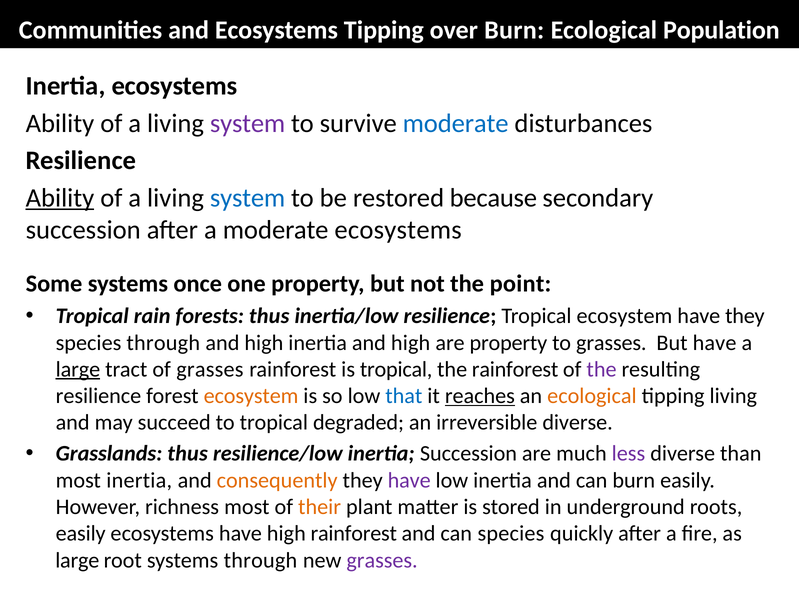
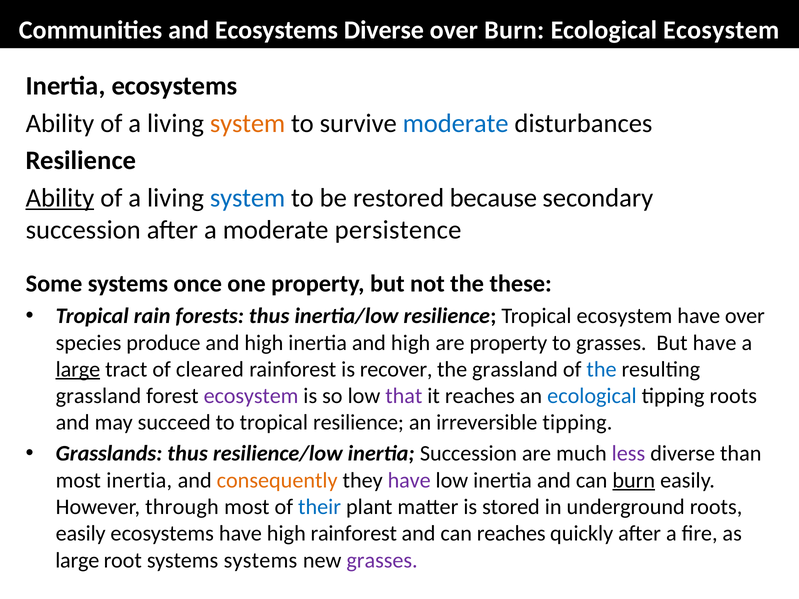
Ecosystems Tipping: Tipping -> Diverse
Ecological Population: Population -> Ecosystem
system at (248, 123) colour: purple -> orange
moderate ecosystems: ecosystems -> persistence
point: point -> these
have they: they -> over
species through: through -> produce
of grasses: grasses -> cleared
is tropical: tropical -> recover
the rainforest: rainforest -> grassland
the at (602, 369) colour: purple -> blue
resilience at (98, 396): resilience -> grassland
ecosystem at (251, 396) colour: orange -> purple
that colour: blue -> purple
reaches at (480, 396) underline: present -> none
ecological at (592, 396) colour: orange -> blue
tipping living: living -> roots
tropical degraded: degraded -> resilience
irreversible diverse: diverse -> tipping
burn at (634, 481) underline: none -> present
richness: richness -> through
their colour: orange -> blue
can species: species -> reaches
systems through: through -> systems
